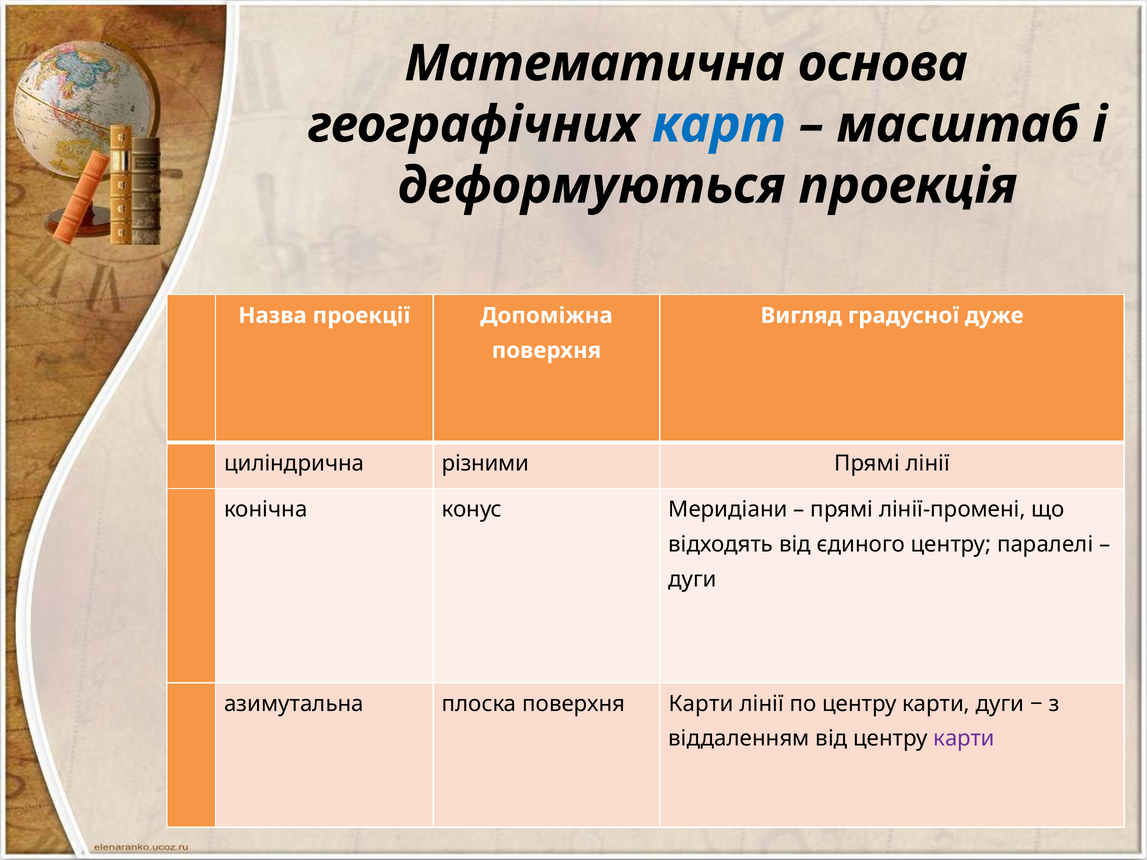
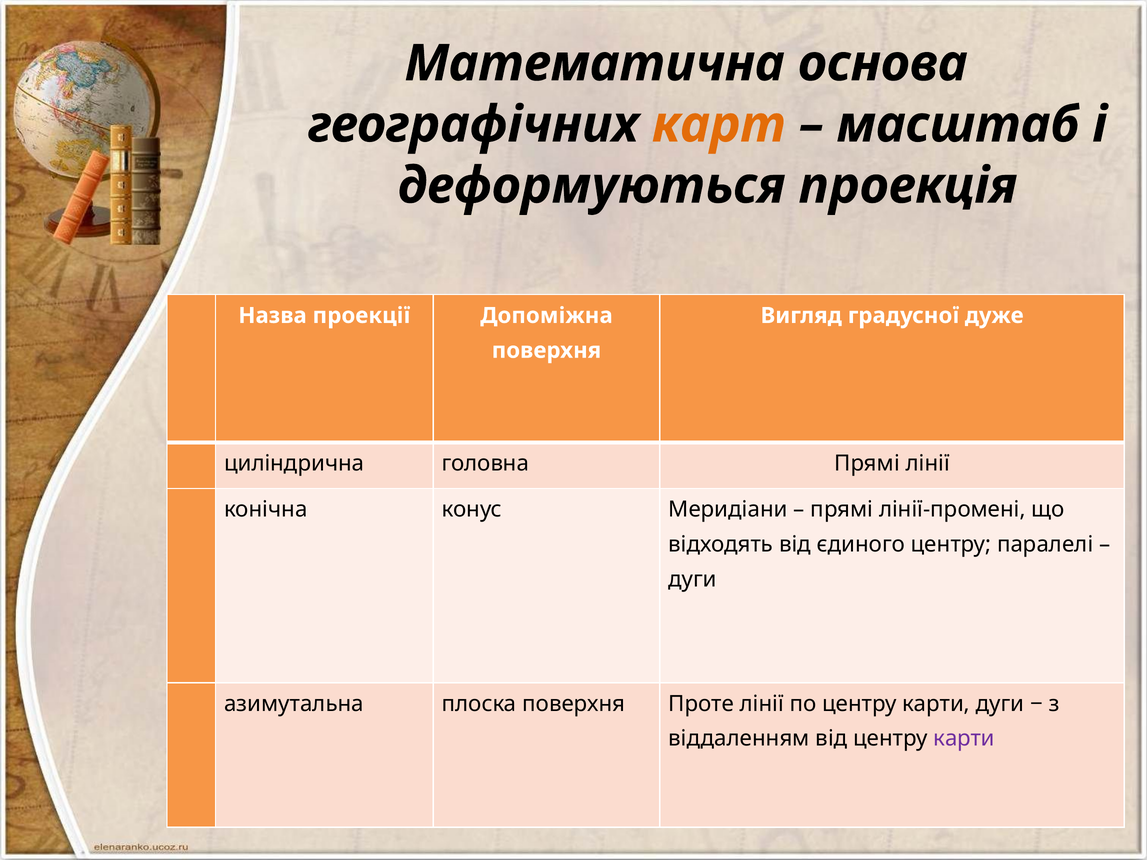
карт colour: blue -> orange
різними: різними -> головна
поверхня Карти: Карти -> Проте
